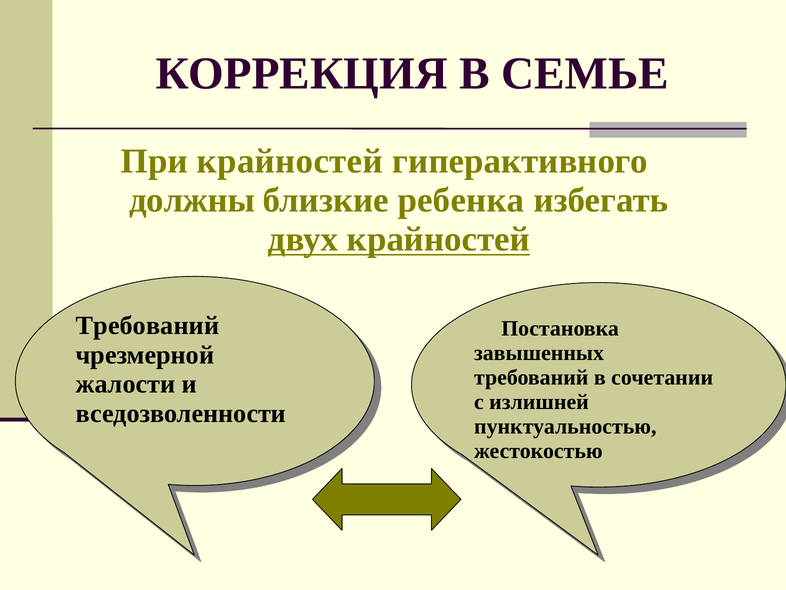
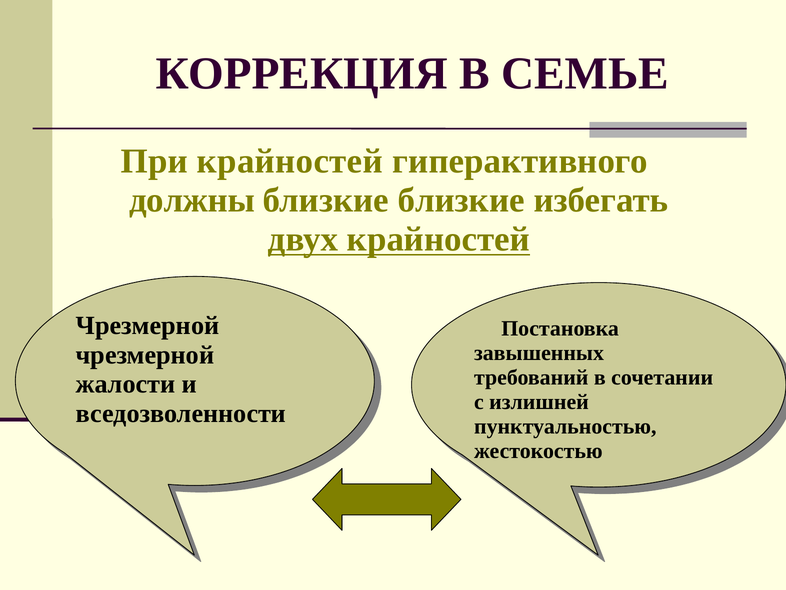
близкие ребенка: ребенка -> близкие
Требований at (148, 325): Требований -> Чрезмерной
